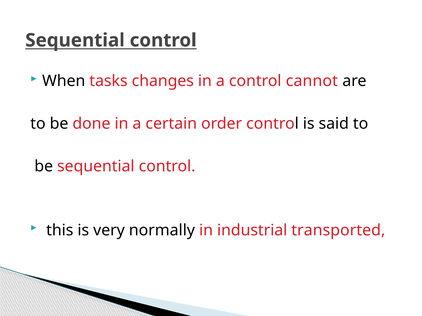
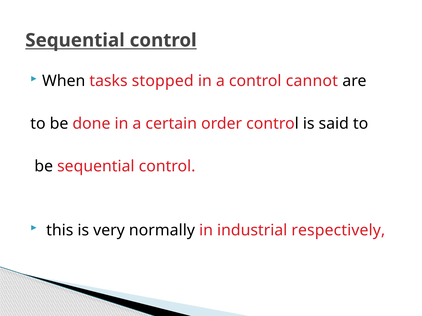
changes: changes -> stopped
transported: transported -> respectively
